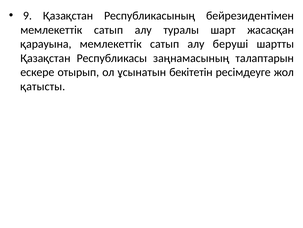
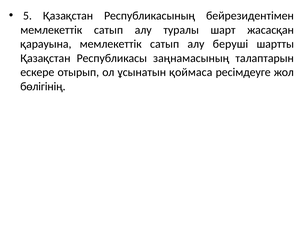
9: 9 -> 5
бекітетін: бекітетін -> қоймаса
қатысты: қатысты -> бөлігінің
